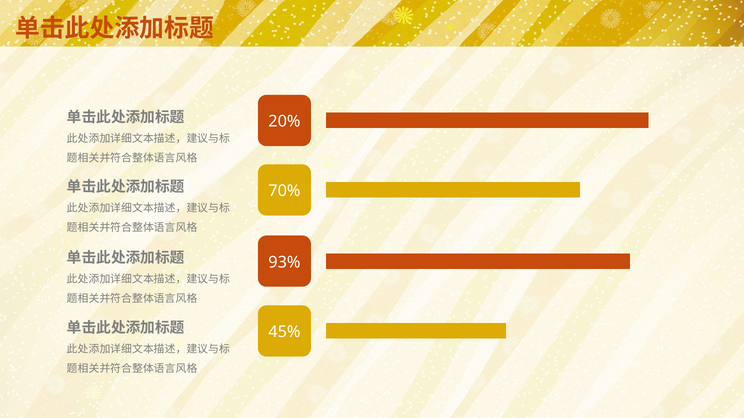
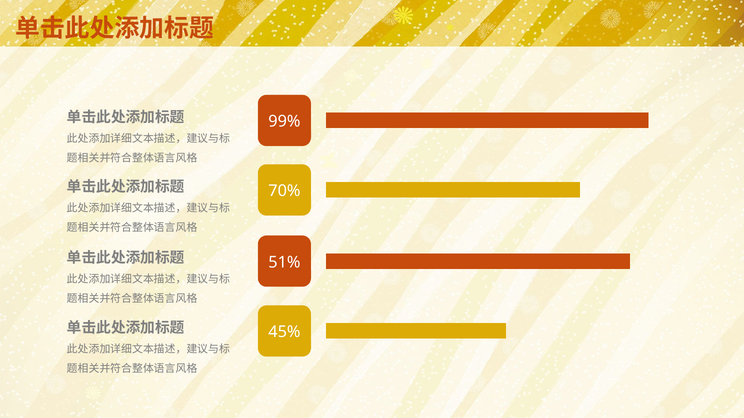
20%: 20% -> 99%
93%: 93% -> 51%
